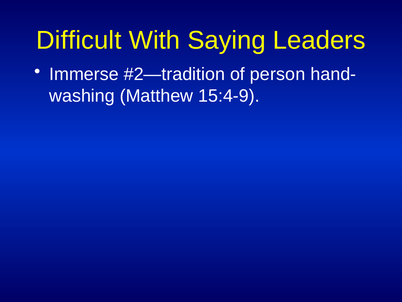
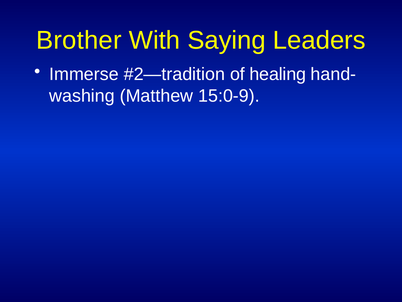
Difficult: Difficult -> Brother
person: person -> healing
15:4-9: 15:4-9 -> 15:0-9
